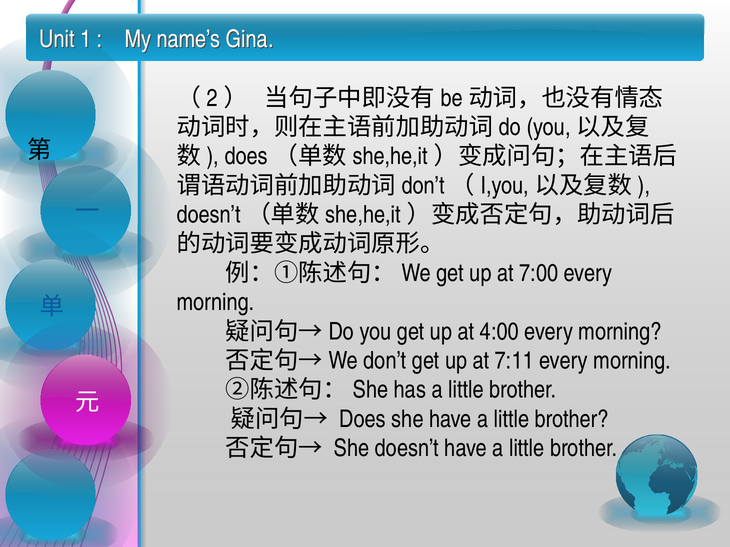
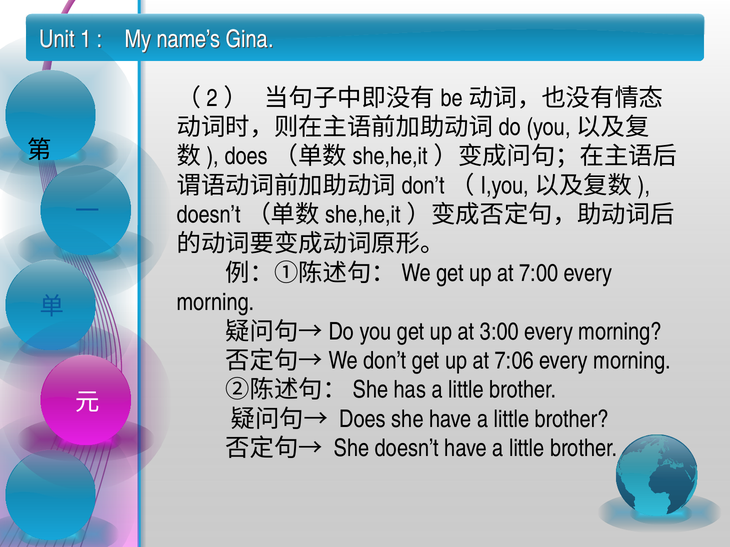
4:00: 4:00 -> 3:00
7:11: 7:11 -> 7:06
